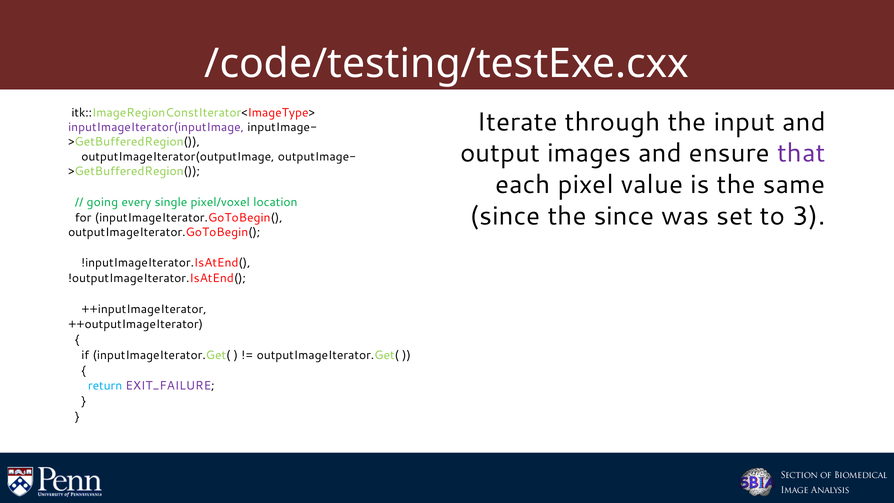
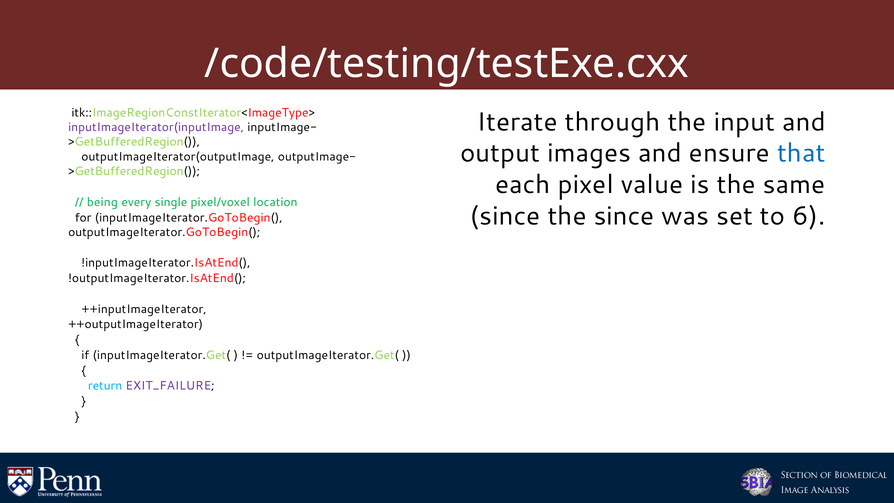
that colour: purple -> blue
going: going -> being
3: 3 -> 6
